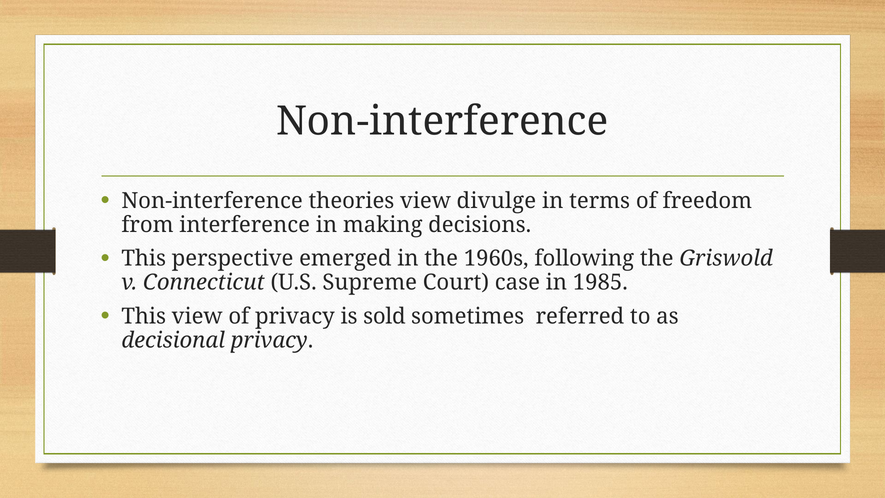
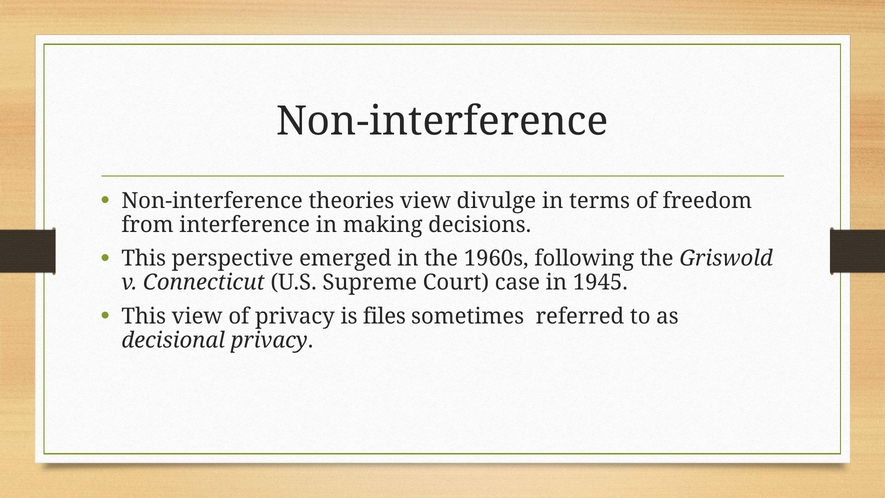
1985: 1985 -> 1945
sold: sold -> files
